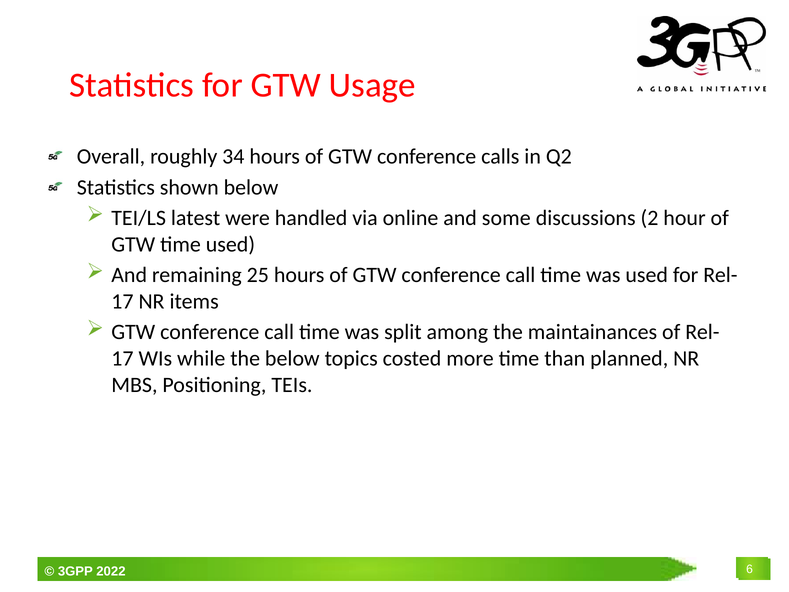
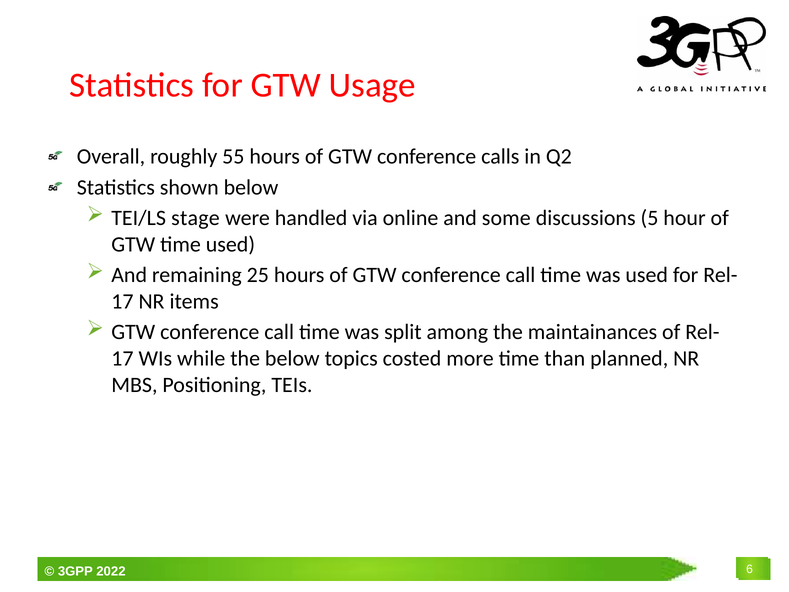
34: 34 -> 55
latest: latest -> stage
2: 2 -> 5
